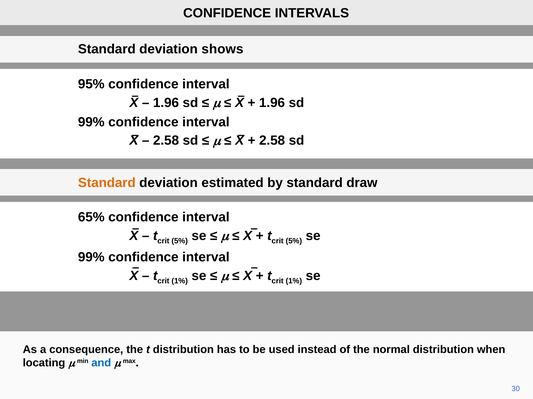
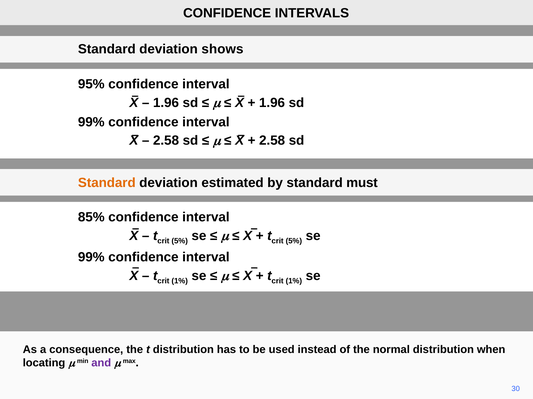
draw: draw -> must
65%: 65% -> 85%
and colour: blue -> purple
